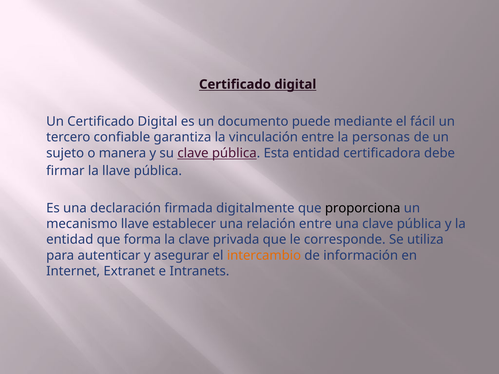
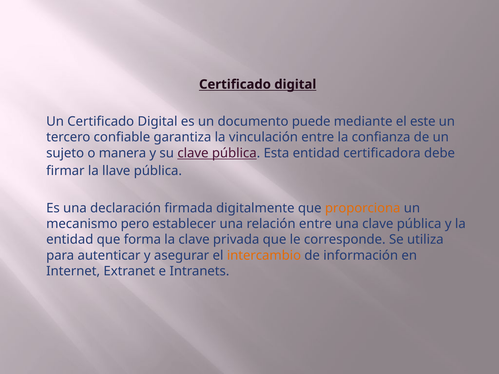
fácil: fácil -> este
personas: personas -> confianza
proporciona colour: black -> orange
mecanismo llave: llave -> pero
